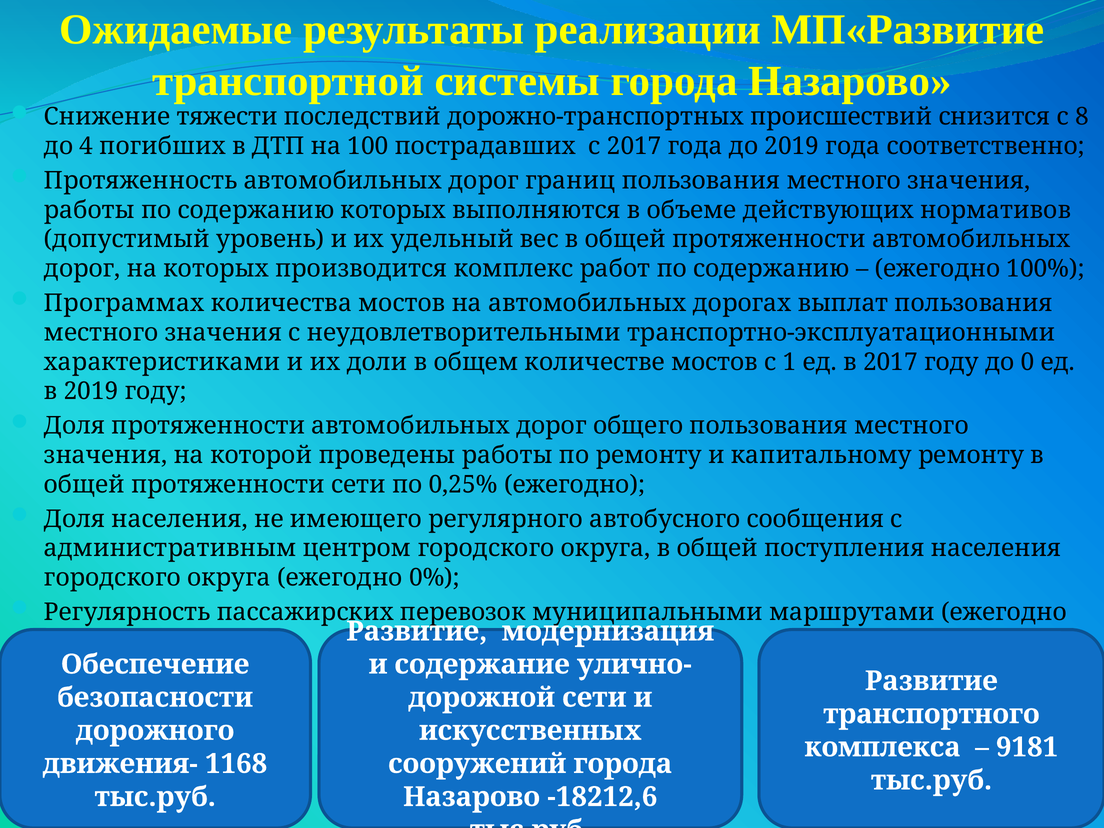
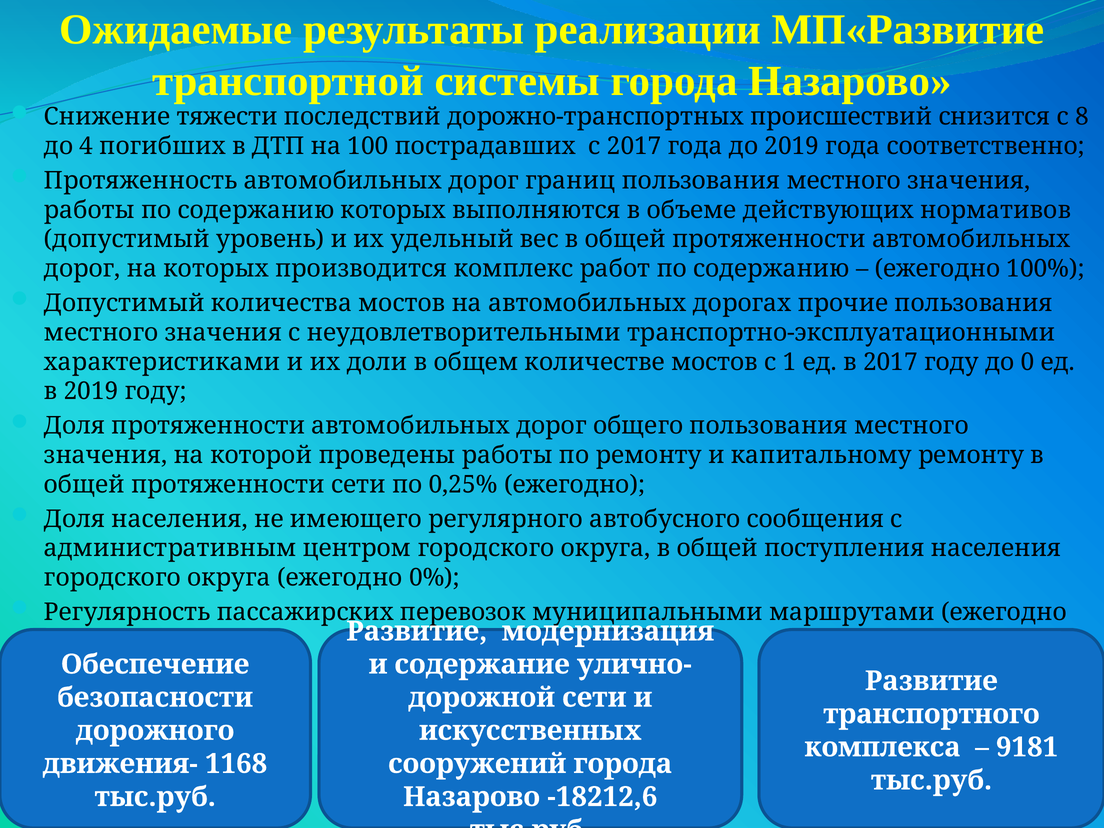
Программах at (124, 303): Программах -> Допустимый
выплат: выплат -> прочие
